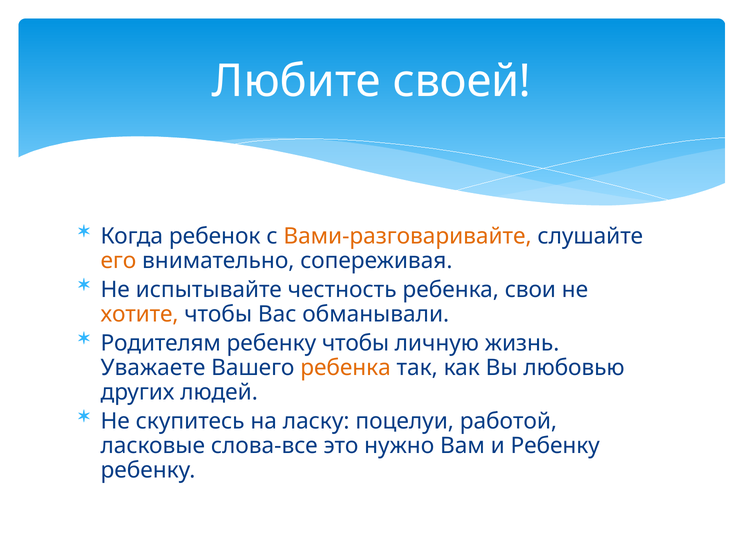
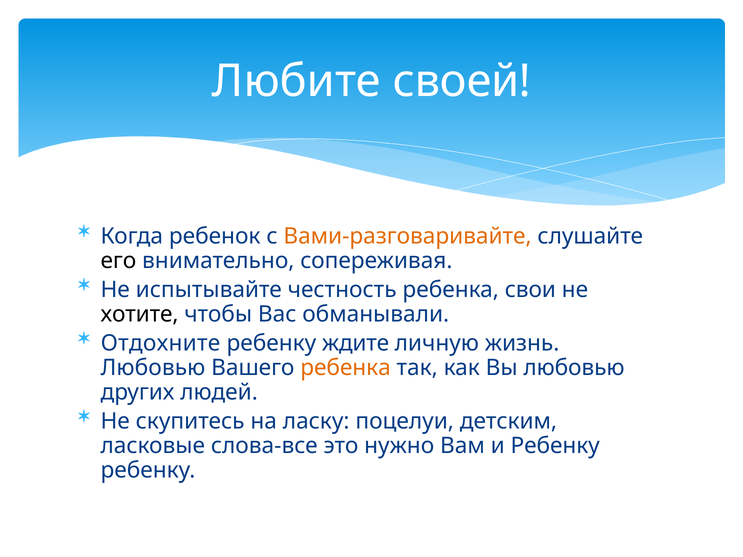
его colour: orange -> black
хотите colour: orange -> black
Родителям: Родителям -> Отдохните
ребенку чтобы: чтобы -> ждите
Уважаете at (153, 368): Уважаете -> Любовью
работой: работой -> детским
